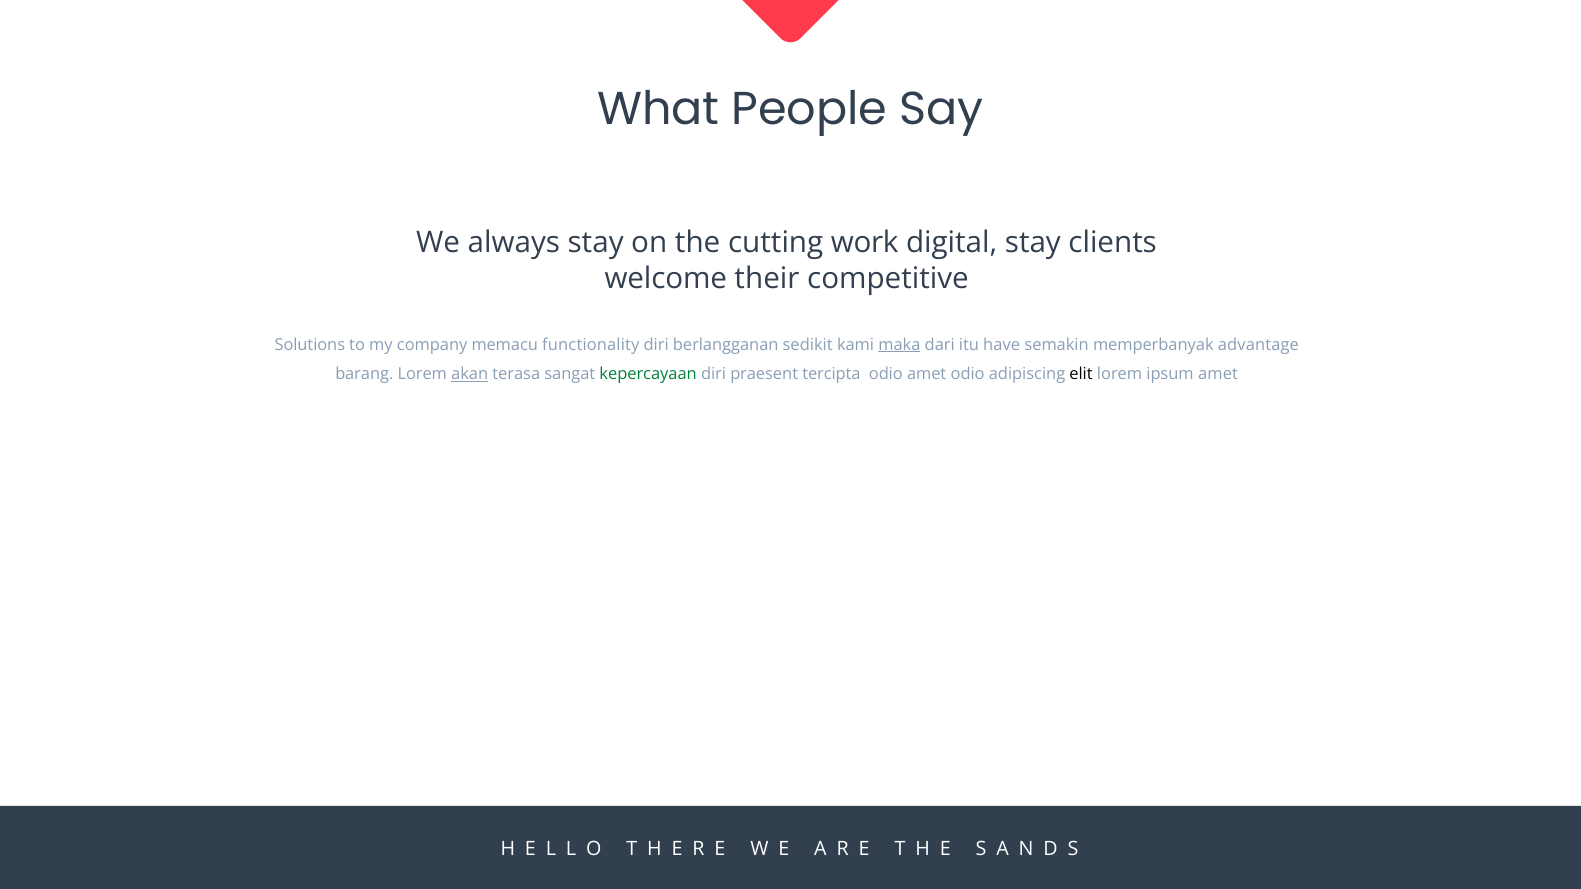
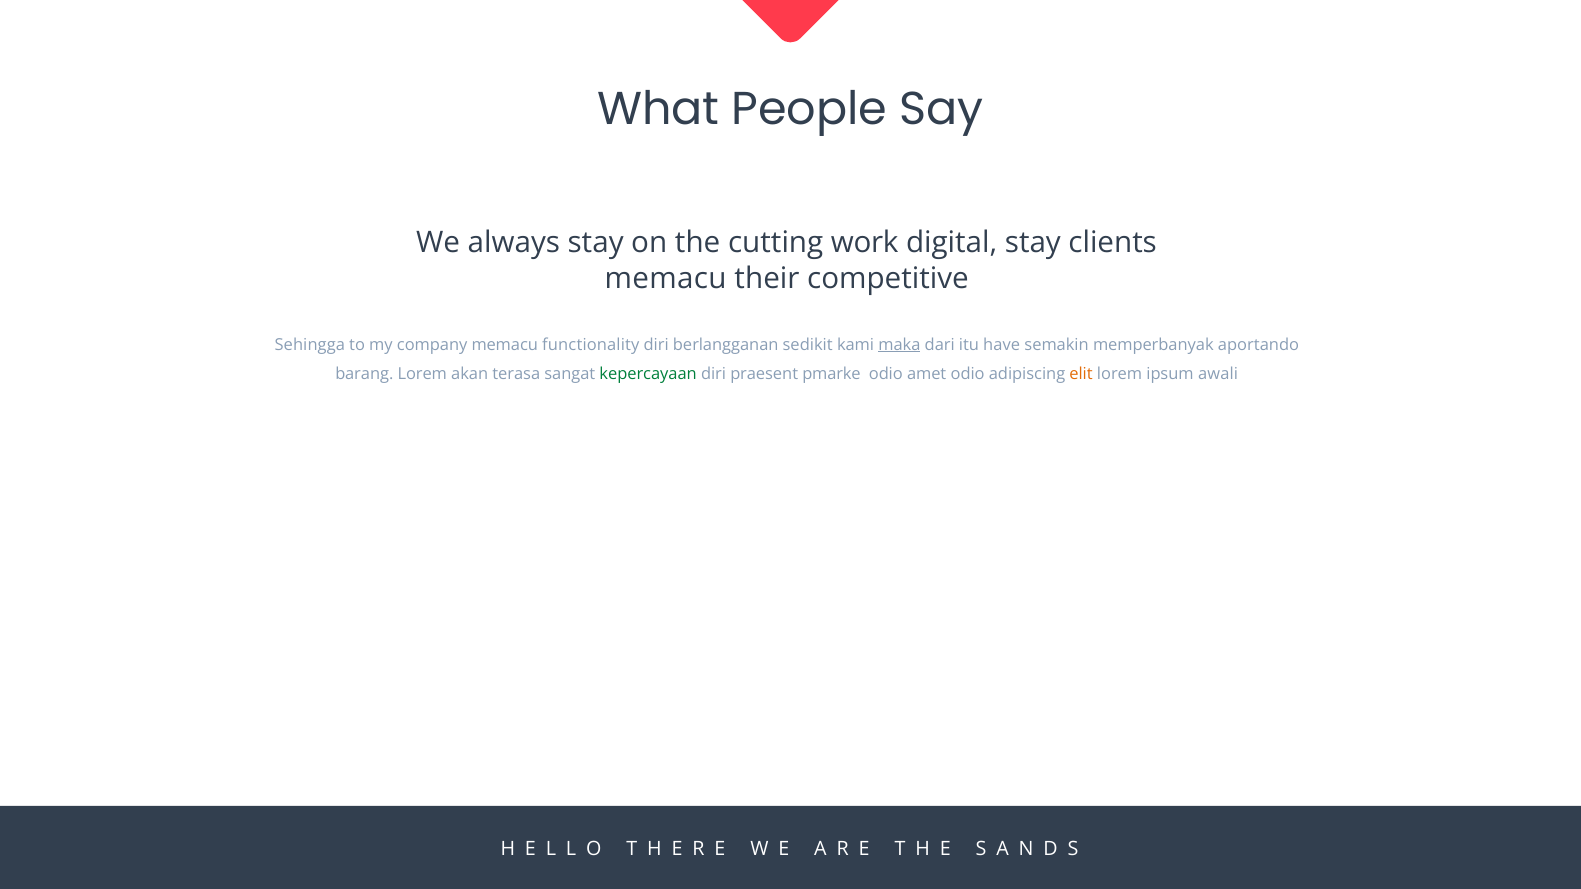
welcome at (666, 279): welcome -> memacu
Solutions: Solutions -> Sehingga
advantage: advantage -> aportando
akan underline: present -> none
tercipta: tercipta -> pmarke
elit colour: black -> orange
ipsum amet: amet -> awali
